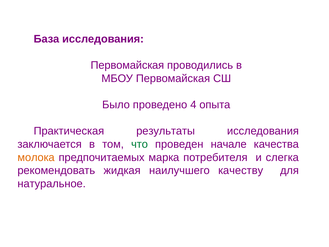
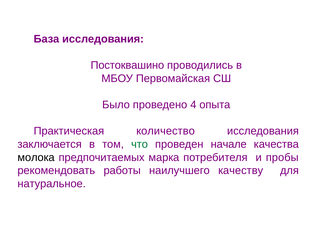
Первомайская at (127, 65): Первомайская -> Постоквашино
результаты: результаты -> количество
молока colour: orange -> black
слегка: слегка -> пробы
жидкая: жидкая -> работы
